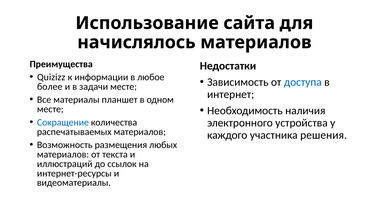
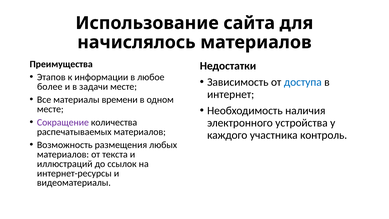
Quizizz: Quizizz -> Этапов
планшет: планшет -> времени
Сокращение colour: blue -> purple
решения: решения -> контроль
